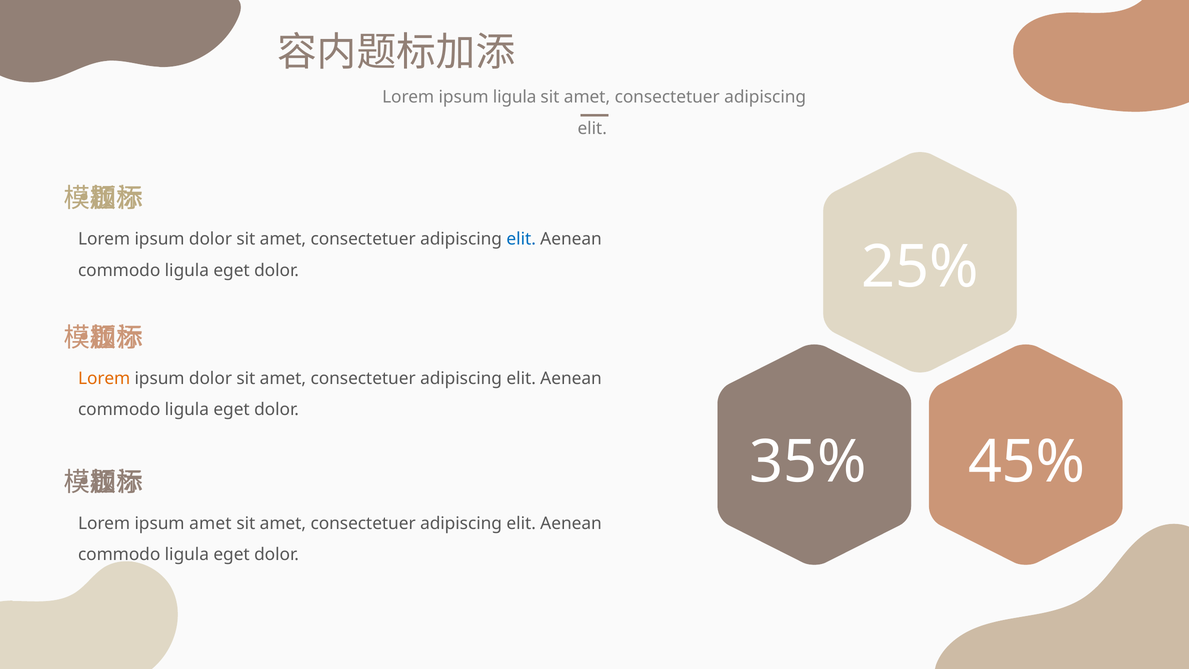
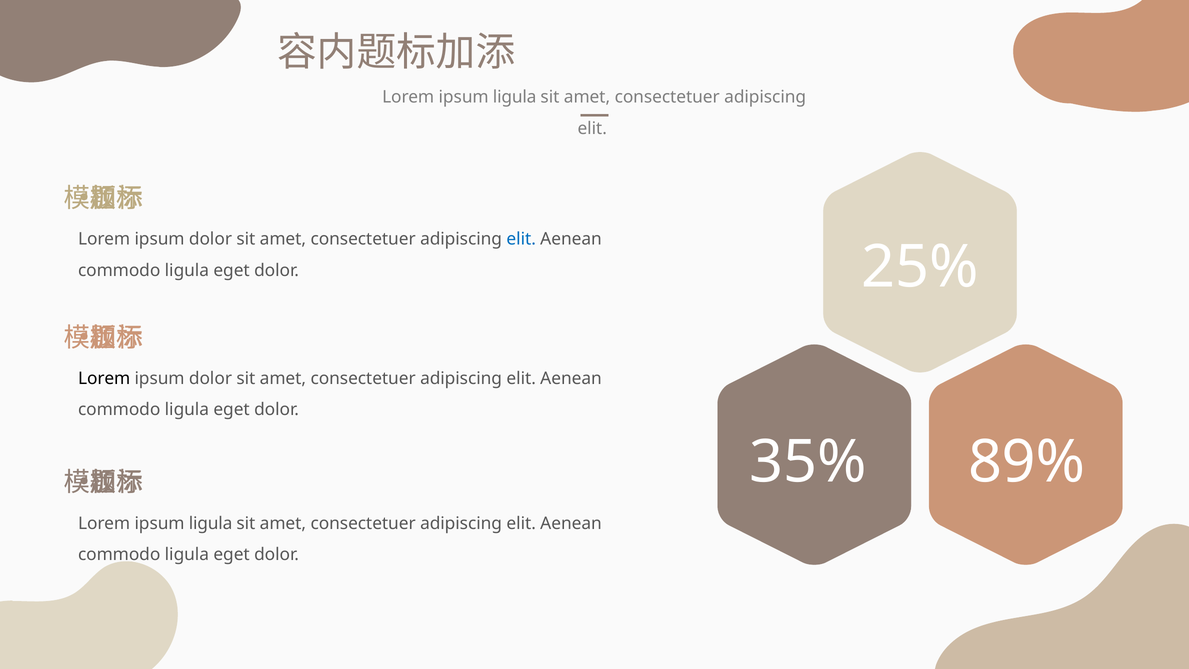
Lorem at (104, 378) colour: orange -> black
45%: 45% -> 89%
amet at (210, 523): amet -> ligula
